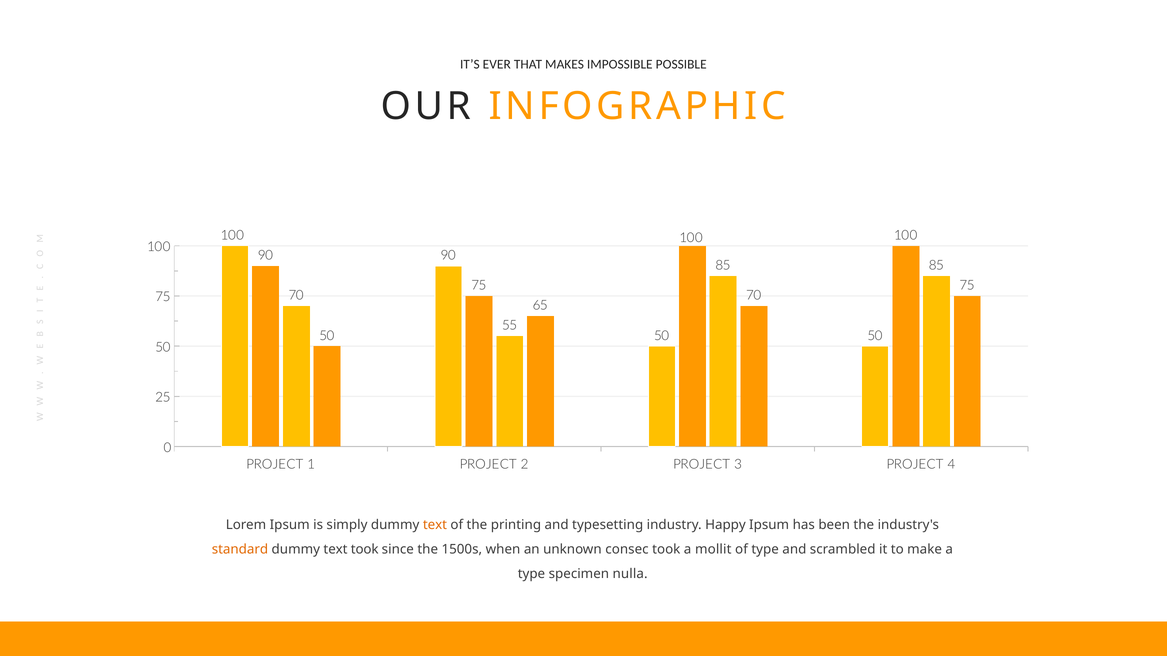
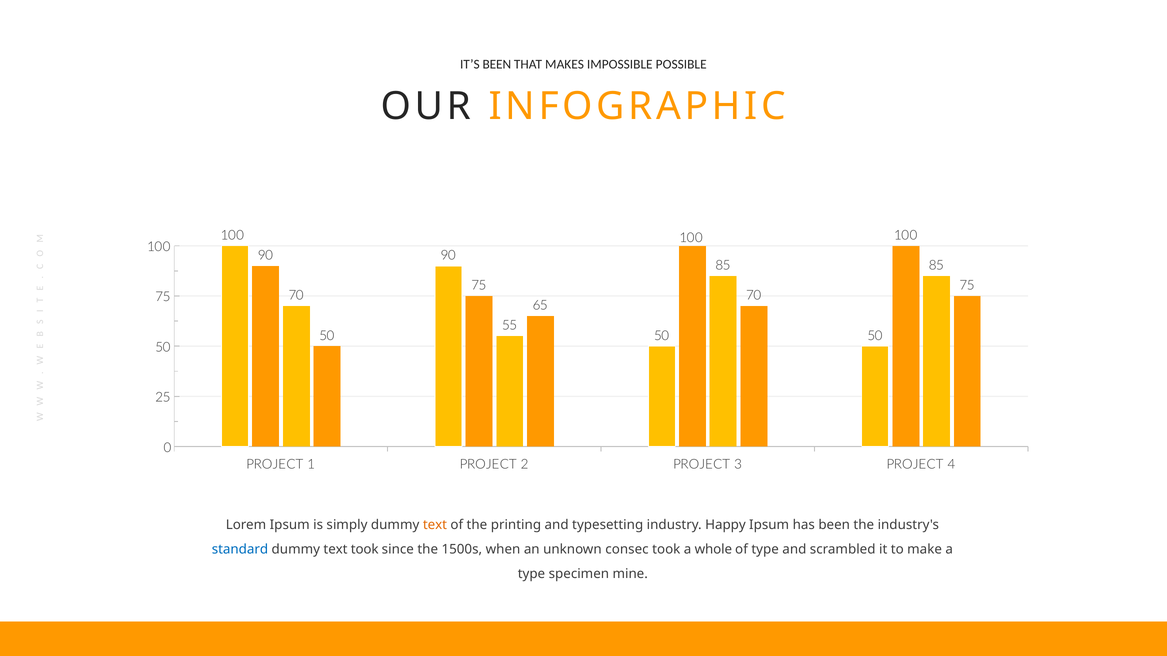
IT’S EVER: EVER -> BEEN
standard colour: orange -> blue
mollit: mollit -> whole
nulla: nulla -> mine
